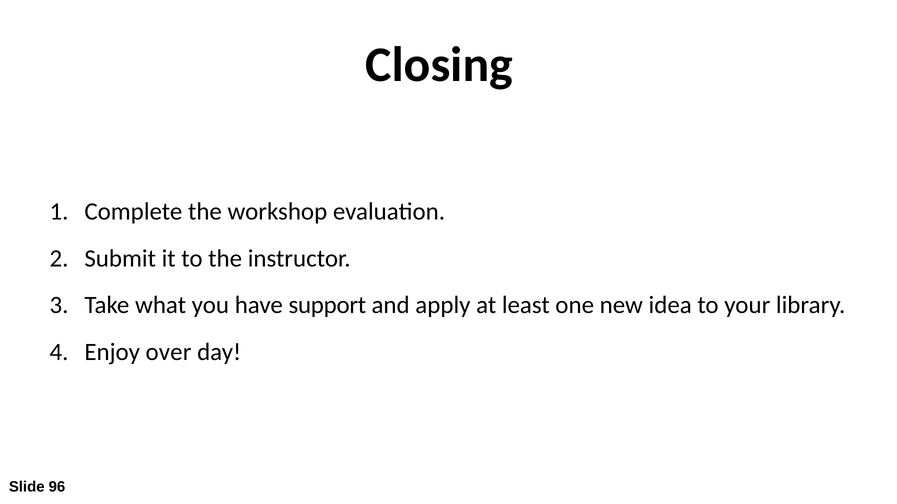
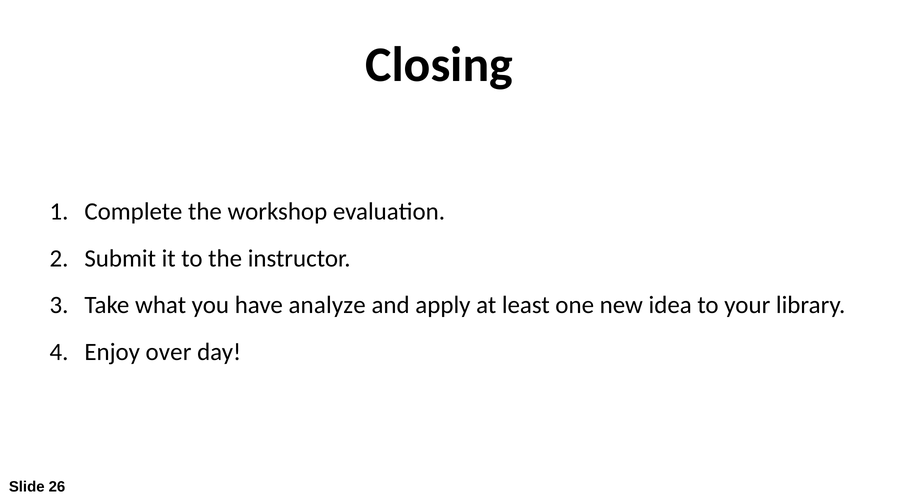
support: support -> analyze
96: 96 -> 26
